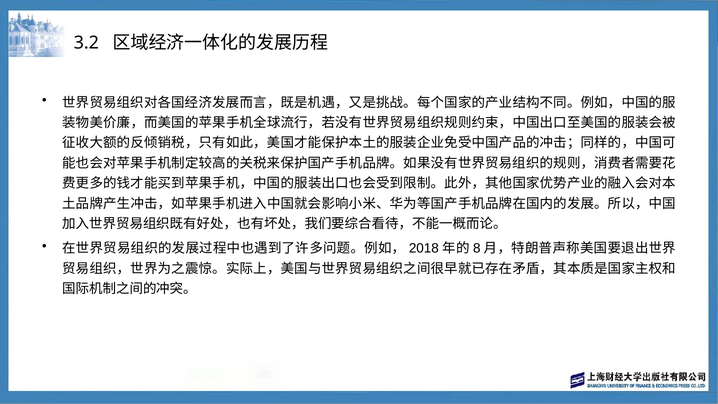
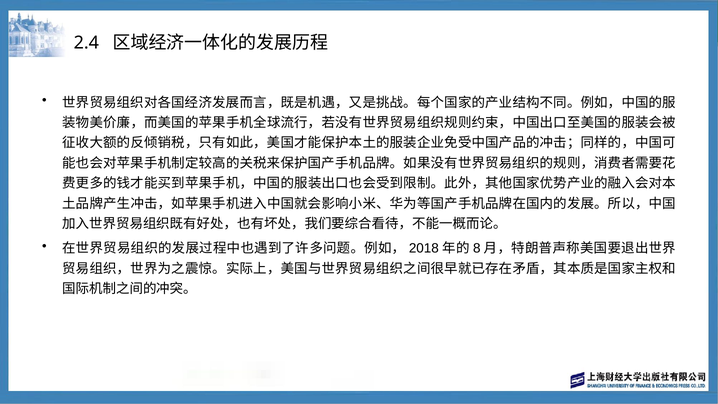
3.2: 3.2 -> 2.4
